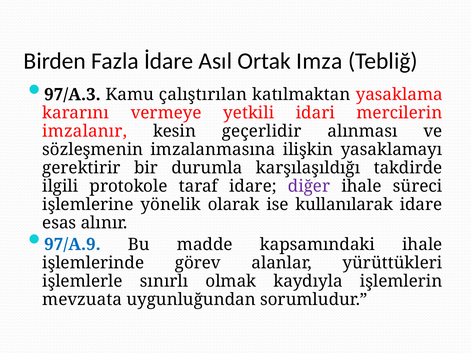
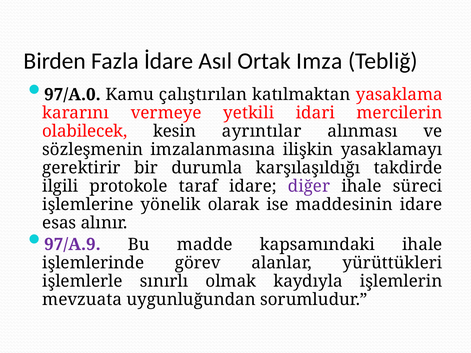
97/A.3: 97/A.3 -> 97/A.0
imzalanır: imzalanır -> olabilecek
geçerlidir: geçerlidir -> ayrıntılar
kullanılarak: kullanılarak -> maddesinin
97/A.9 colour: blue -> purple
